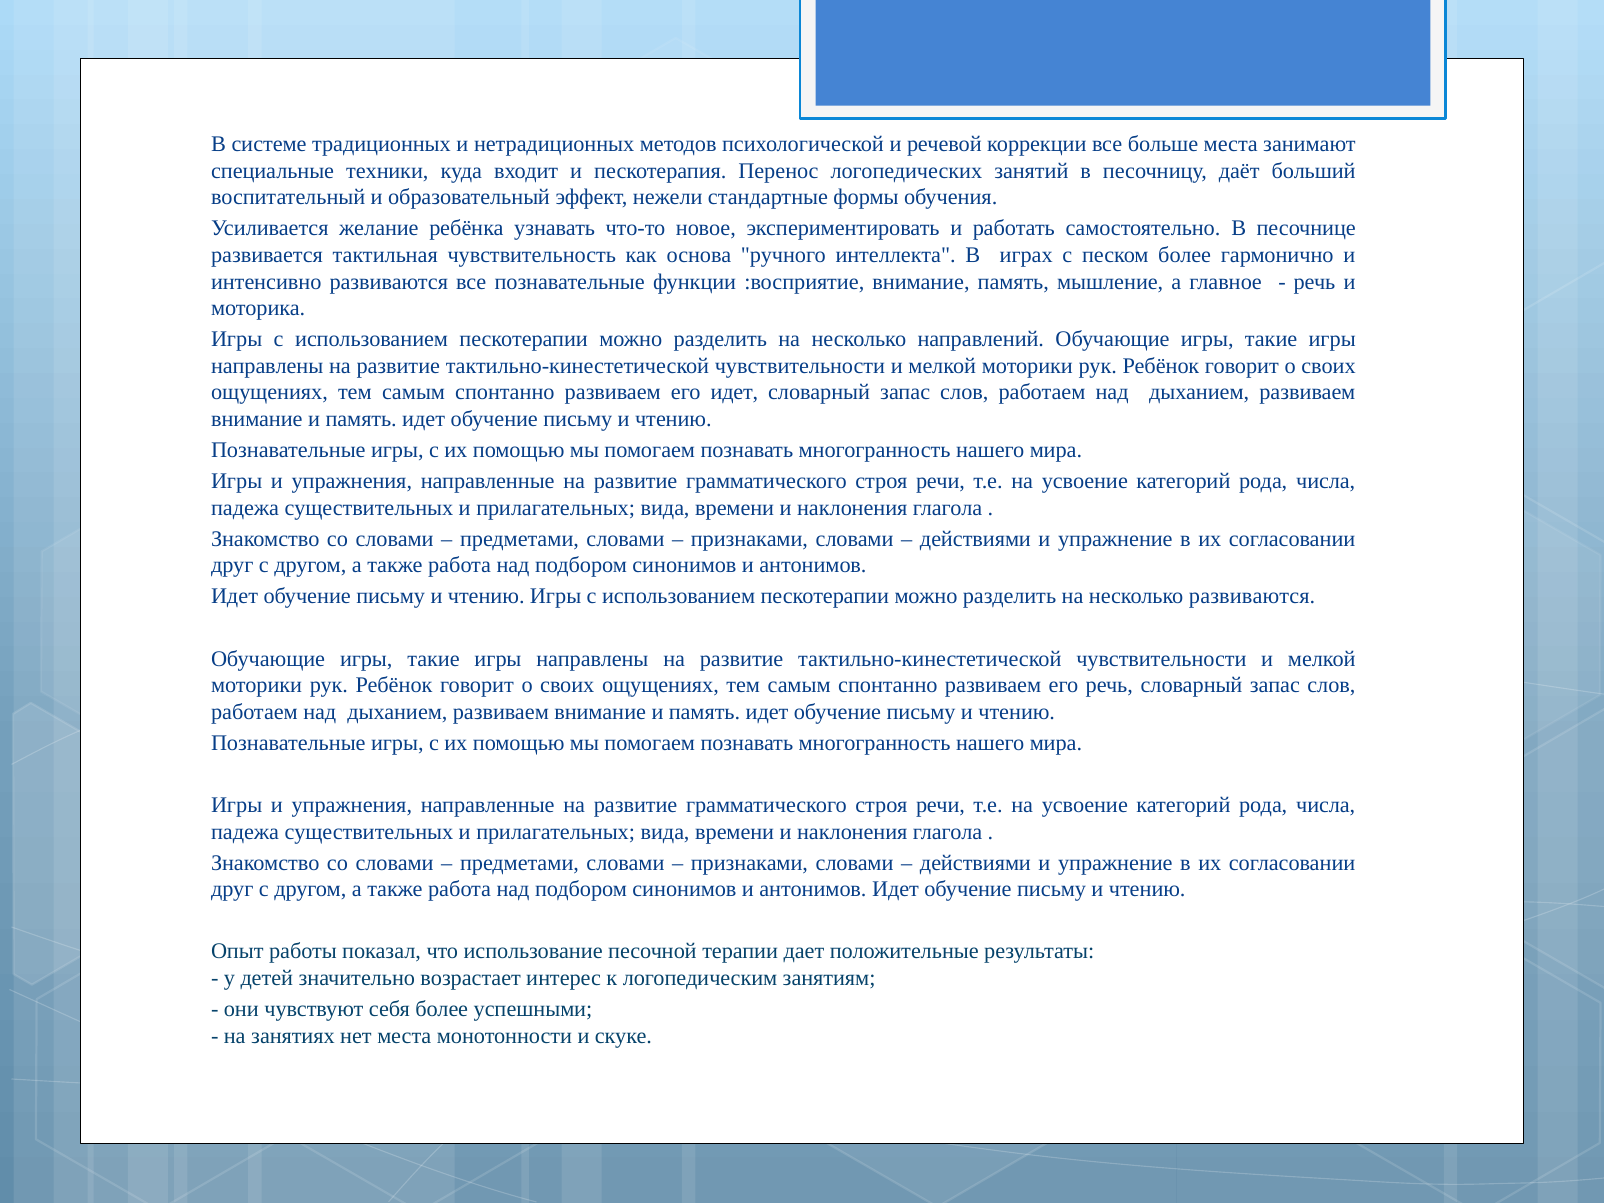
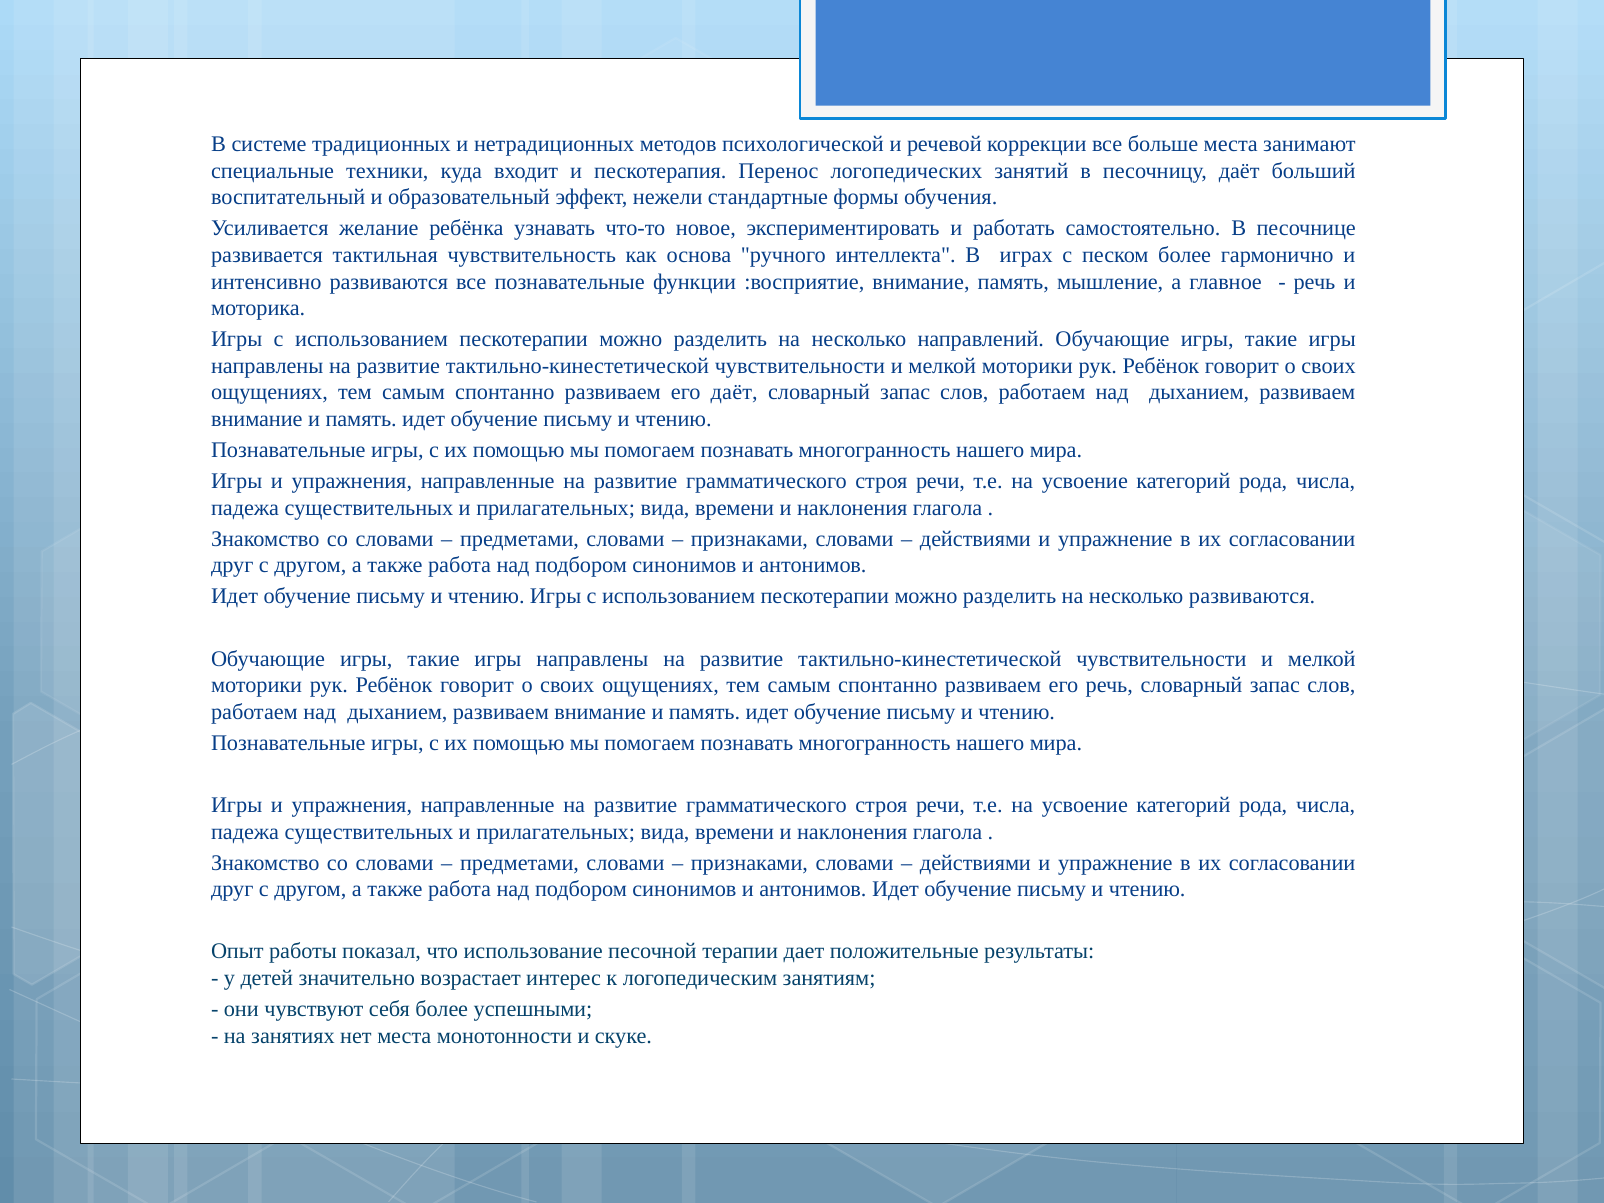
его идет: идет -> даёт
